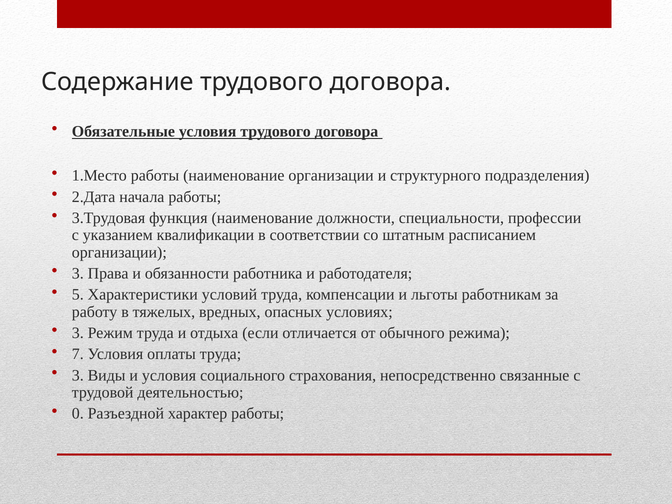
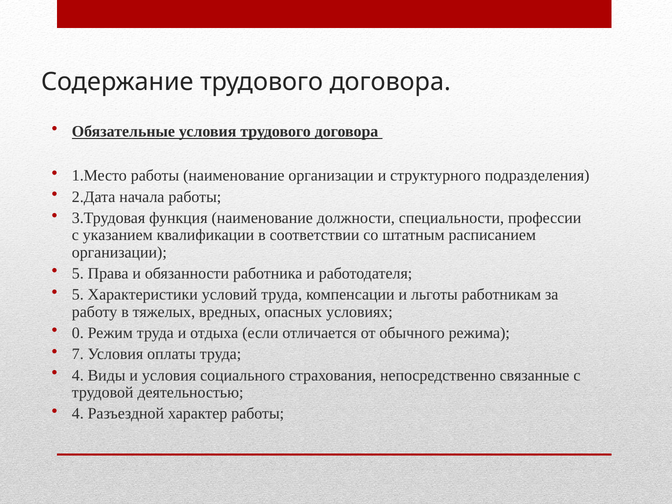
3 at (78, 274): 3 -> 5
3 at (78, 333): 3 -> 0
3 at (78, 375): 3 -> 4
0 at (78, 414): 0 -> 4
